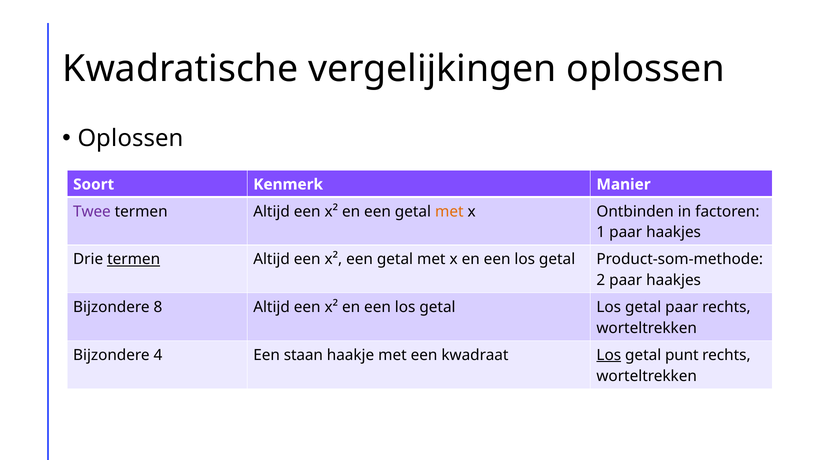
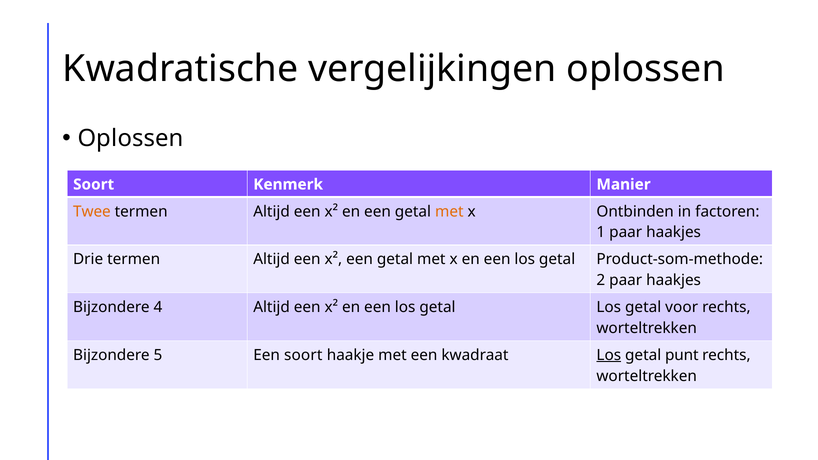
Twee colour: purple -> orange
termen at (134, 259) underline: present -> none
8: 8 -> 4
getal paar: paar -> voor
4: 4 -> 5
Een staan: staan -> soort
